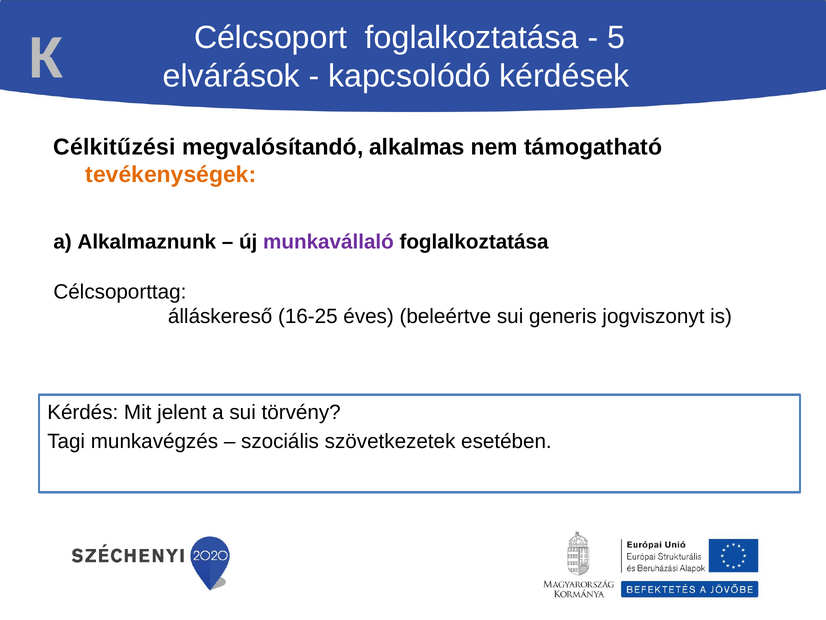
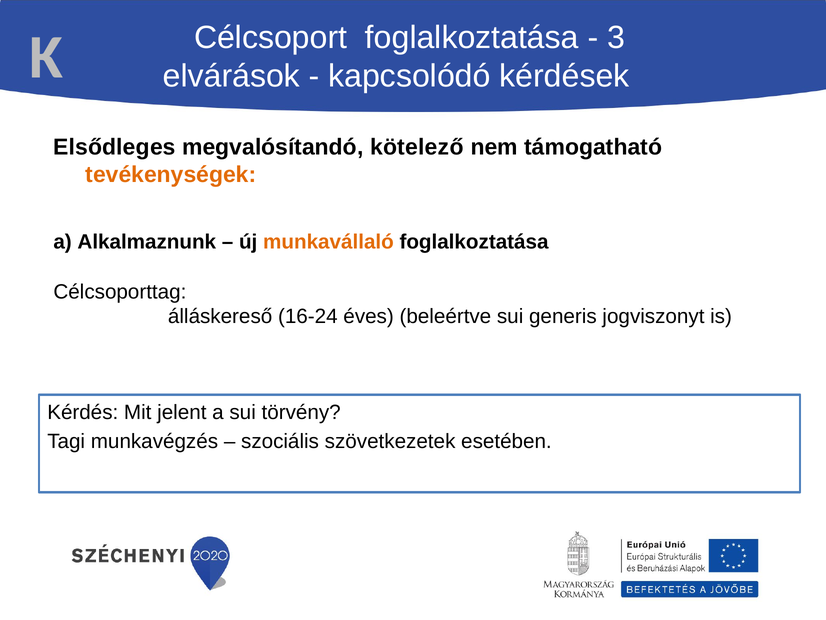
5: 5 -> 3
Célkitűzési: Célkitűzési -> Elsődleges
alkalmas: alkalmas -> kötelező
munkavállaló colour: purple -> orange
16-25: 16-25 -> 16-24
